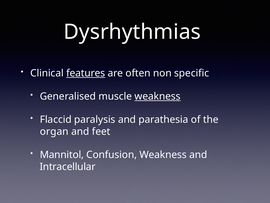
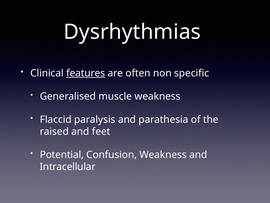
weakness at (158, 96) underline: present -> none
organ: organ -> raised
Mannitol: Mannitol -> Potential
